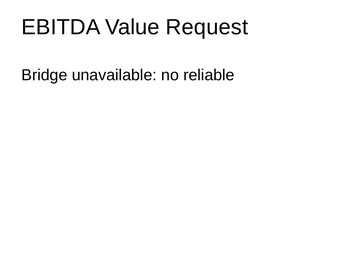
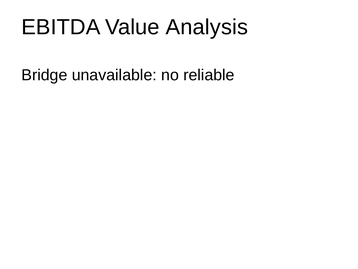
Request: Request -> Analysis
